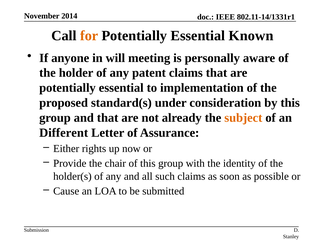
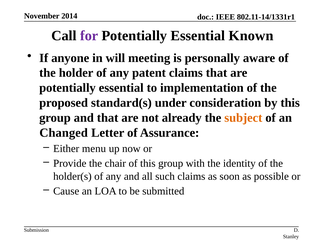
for colour: orange -> purple
Different: Different -> Changed
rights: rights -> menu
